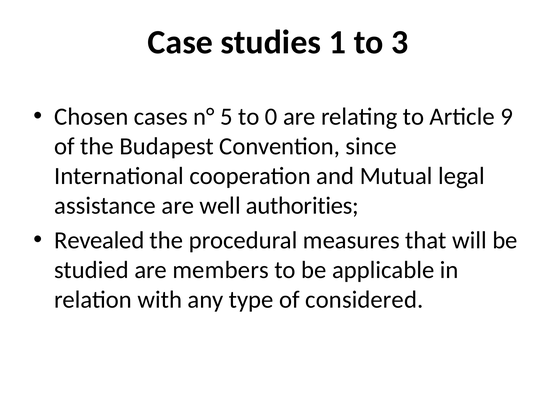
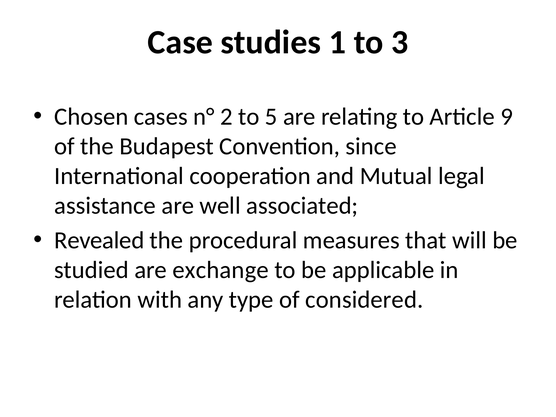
5: 5 -> 2
0: 0 -> 5
authorities: authorities -> associated
members: members -> exchange
